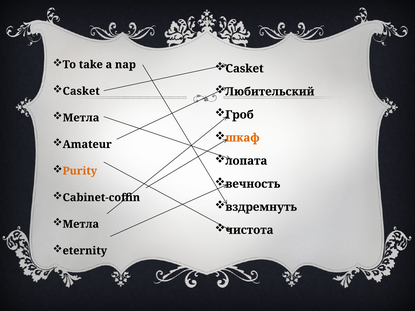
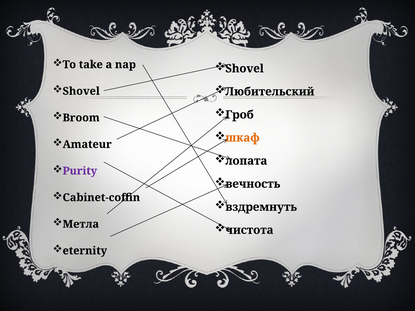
Casket at (245, 69): Casket -> Shovel
Casket at (81, 91): Casket -> Shovel
Метла at (81, 118): Метла -> Broom
Purity colour: orange -> purple
